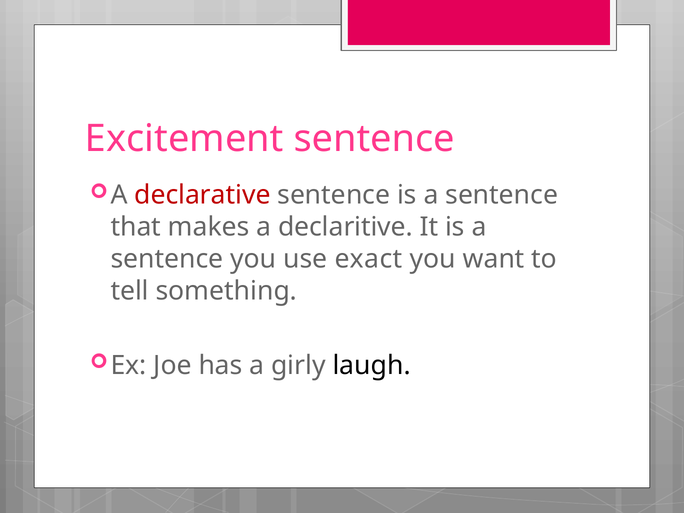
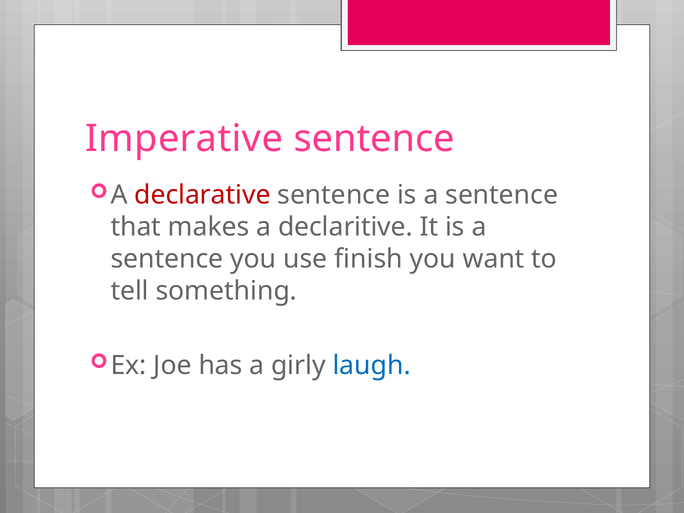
Excitement: Excitement -> Imperative
exact: exact -> finish
laugh colour: black -> blue
